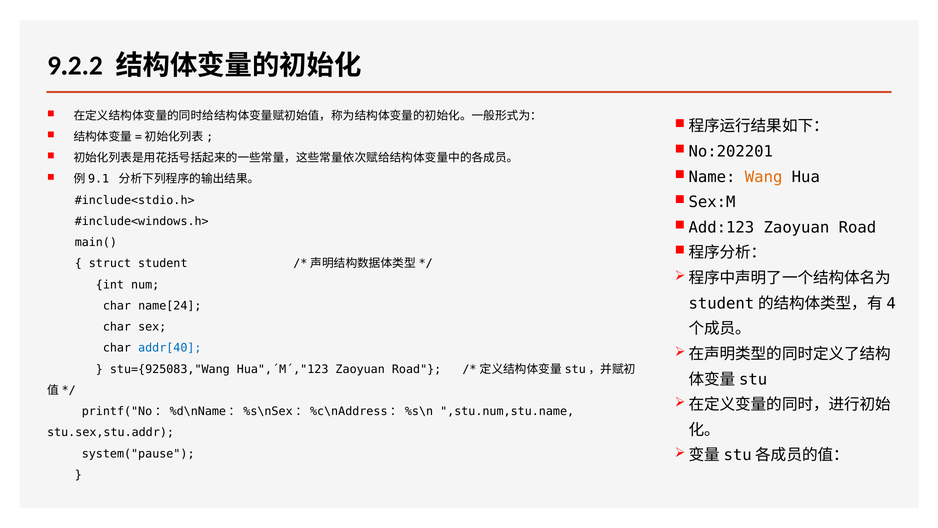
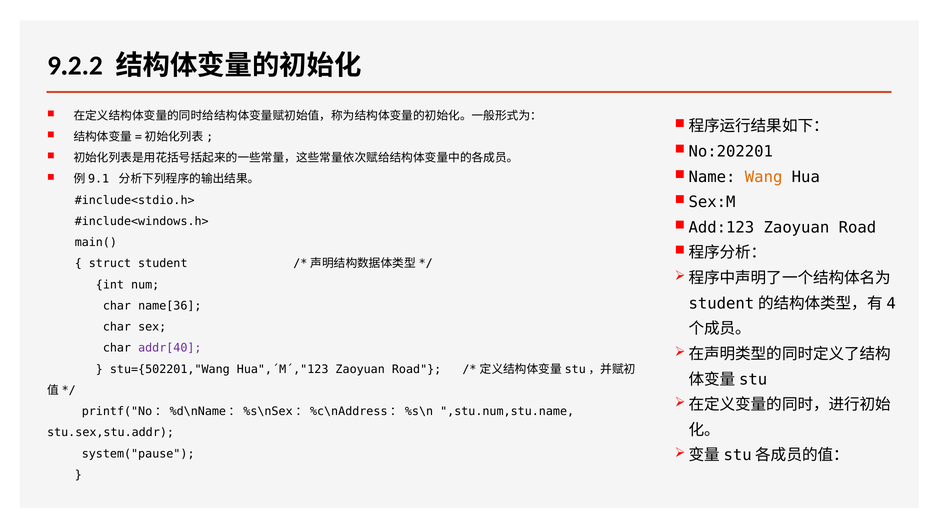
name[24: name[24 -> name[36
addr[40 colour: blue -> purple
stu={925083,"Wang: stu={925083,"Wang -> stu={502201,"Wang
